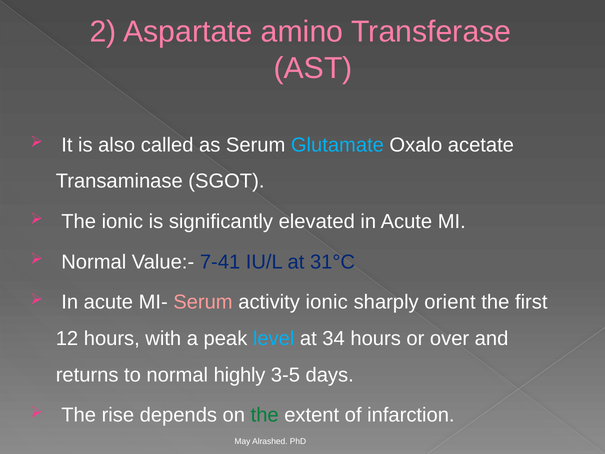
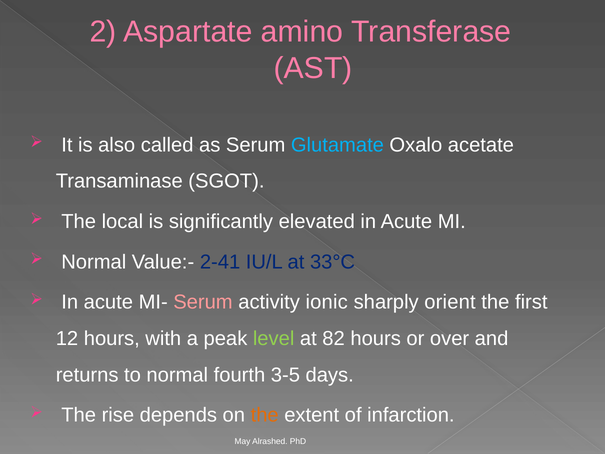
The ionic: ionic -> local
7-41: 7-41 -> 2-41
31°C: 31°C -> 33°C
level colour: light blue -> light green
34: 34 -> 82
highly: highly -> fourth
the at (265, 415) colour: green -> orange
